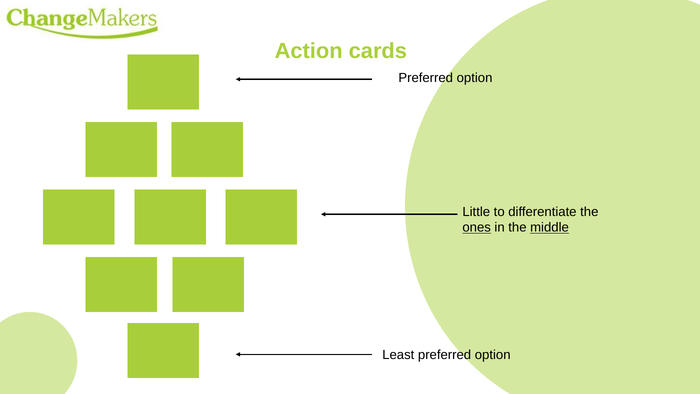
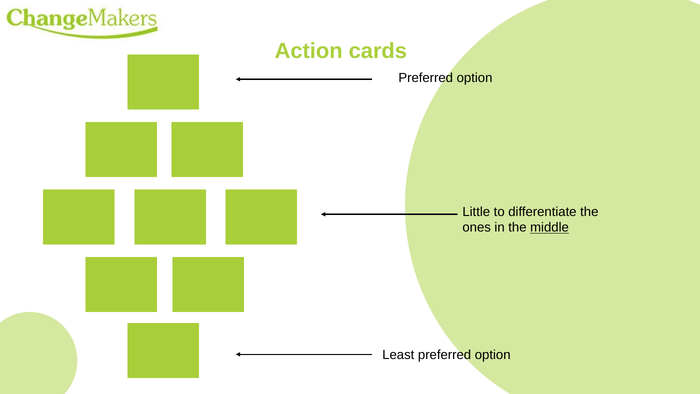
ones underline: present -> none
